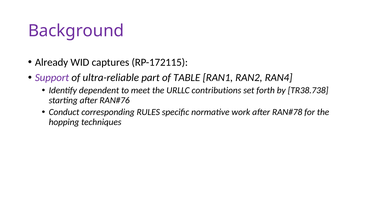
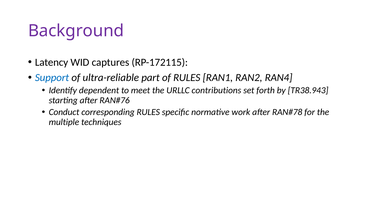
Already: Already -> Latency
Support colour: purple -> blue
of TABLE: TABLE -> RULES
TR38.738: TR38.738 -> TR38.943
hopping: hopping -> multiple
